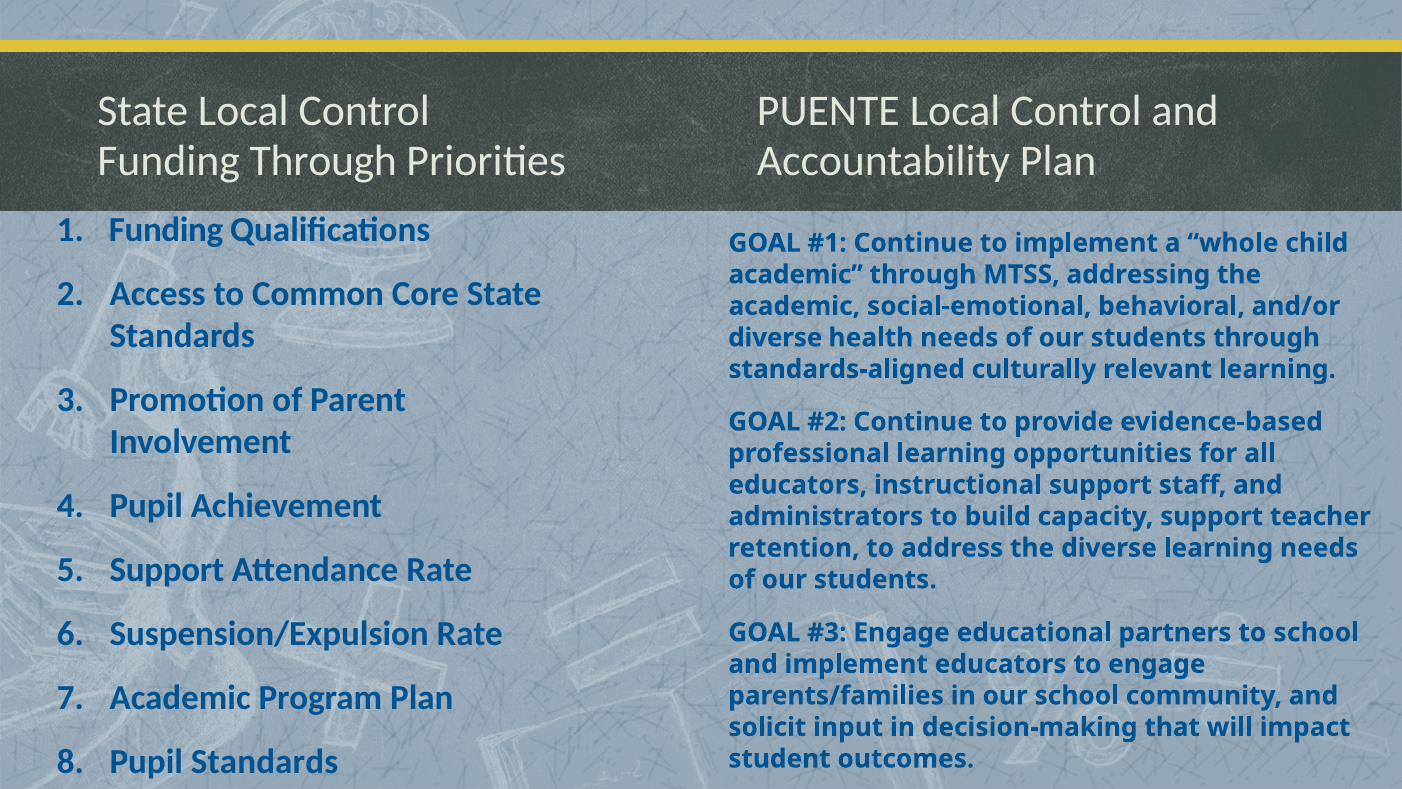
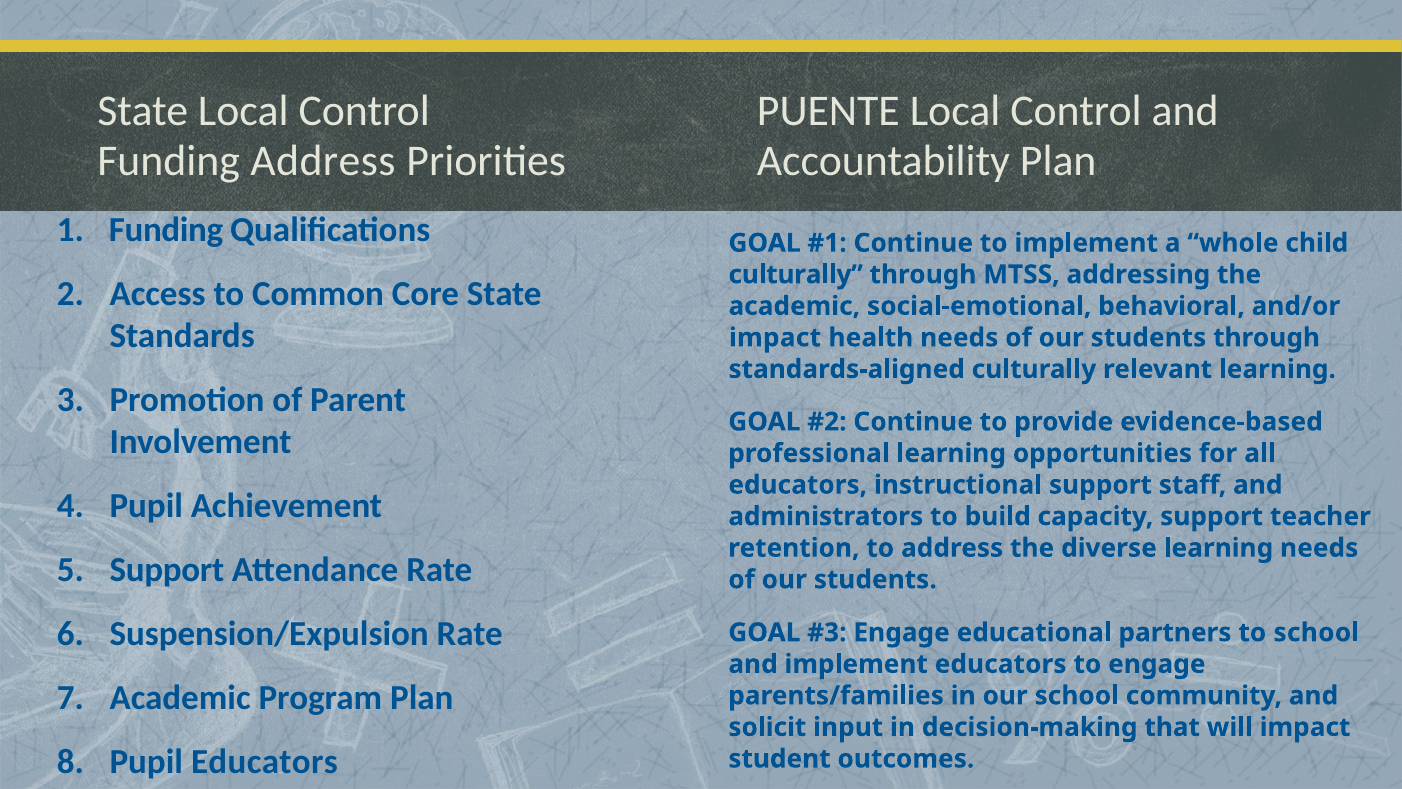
Funding Through: Through -> Address
academic at (796, 274): academic -> culturally
diverse at (775, 338): diverse -> impact
Pupil Standards: Standards -> Educators
